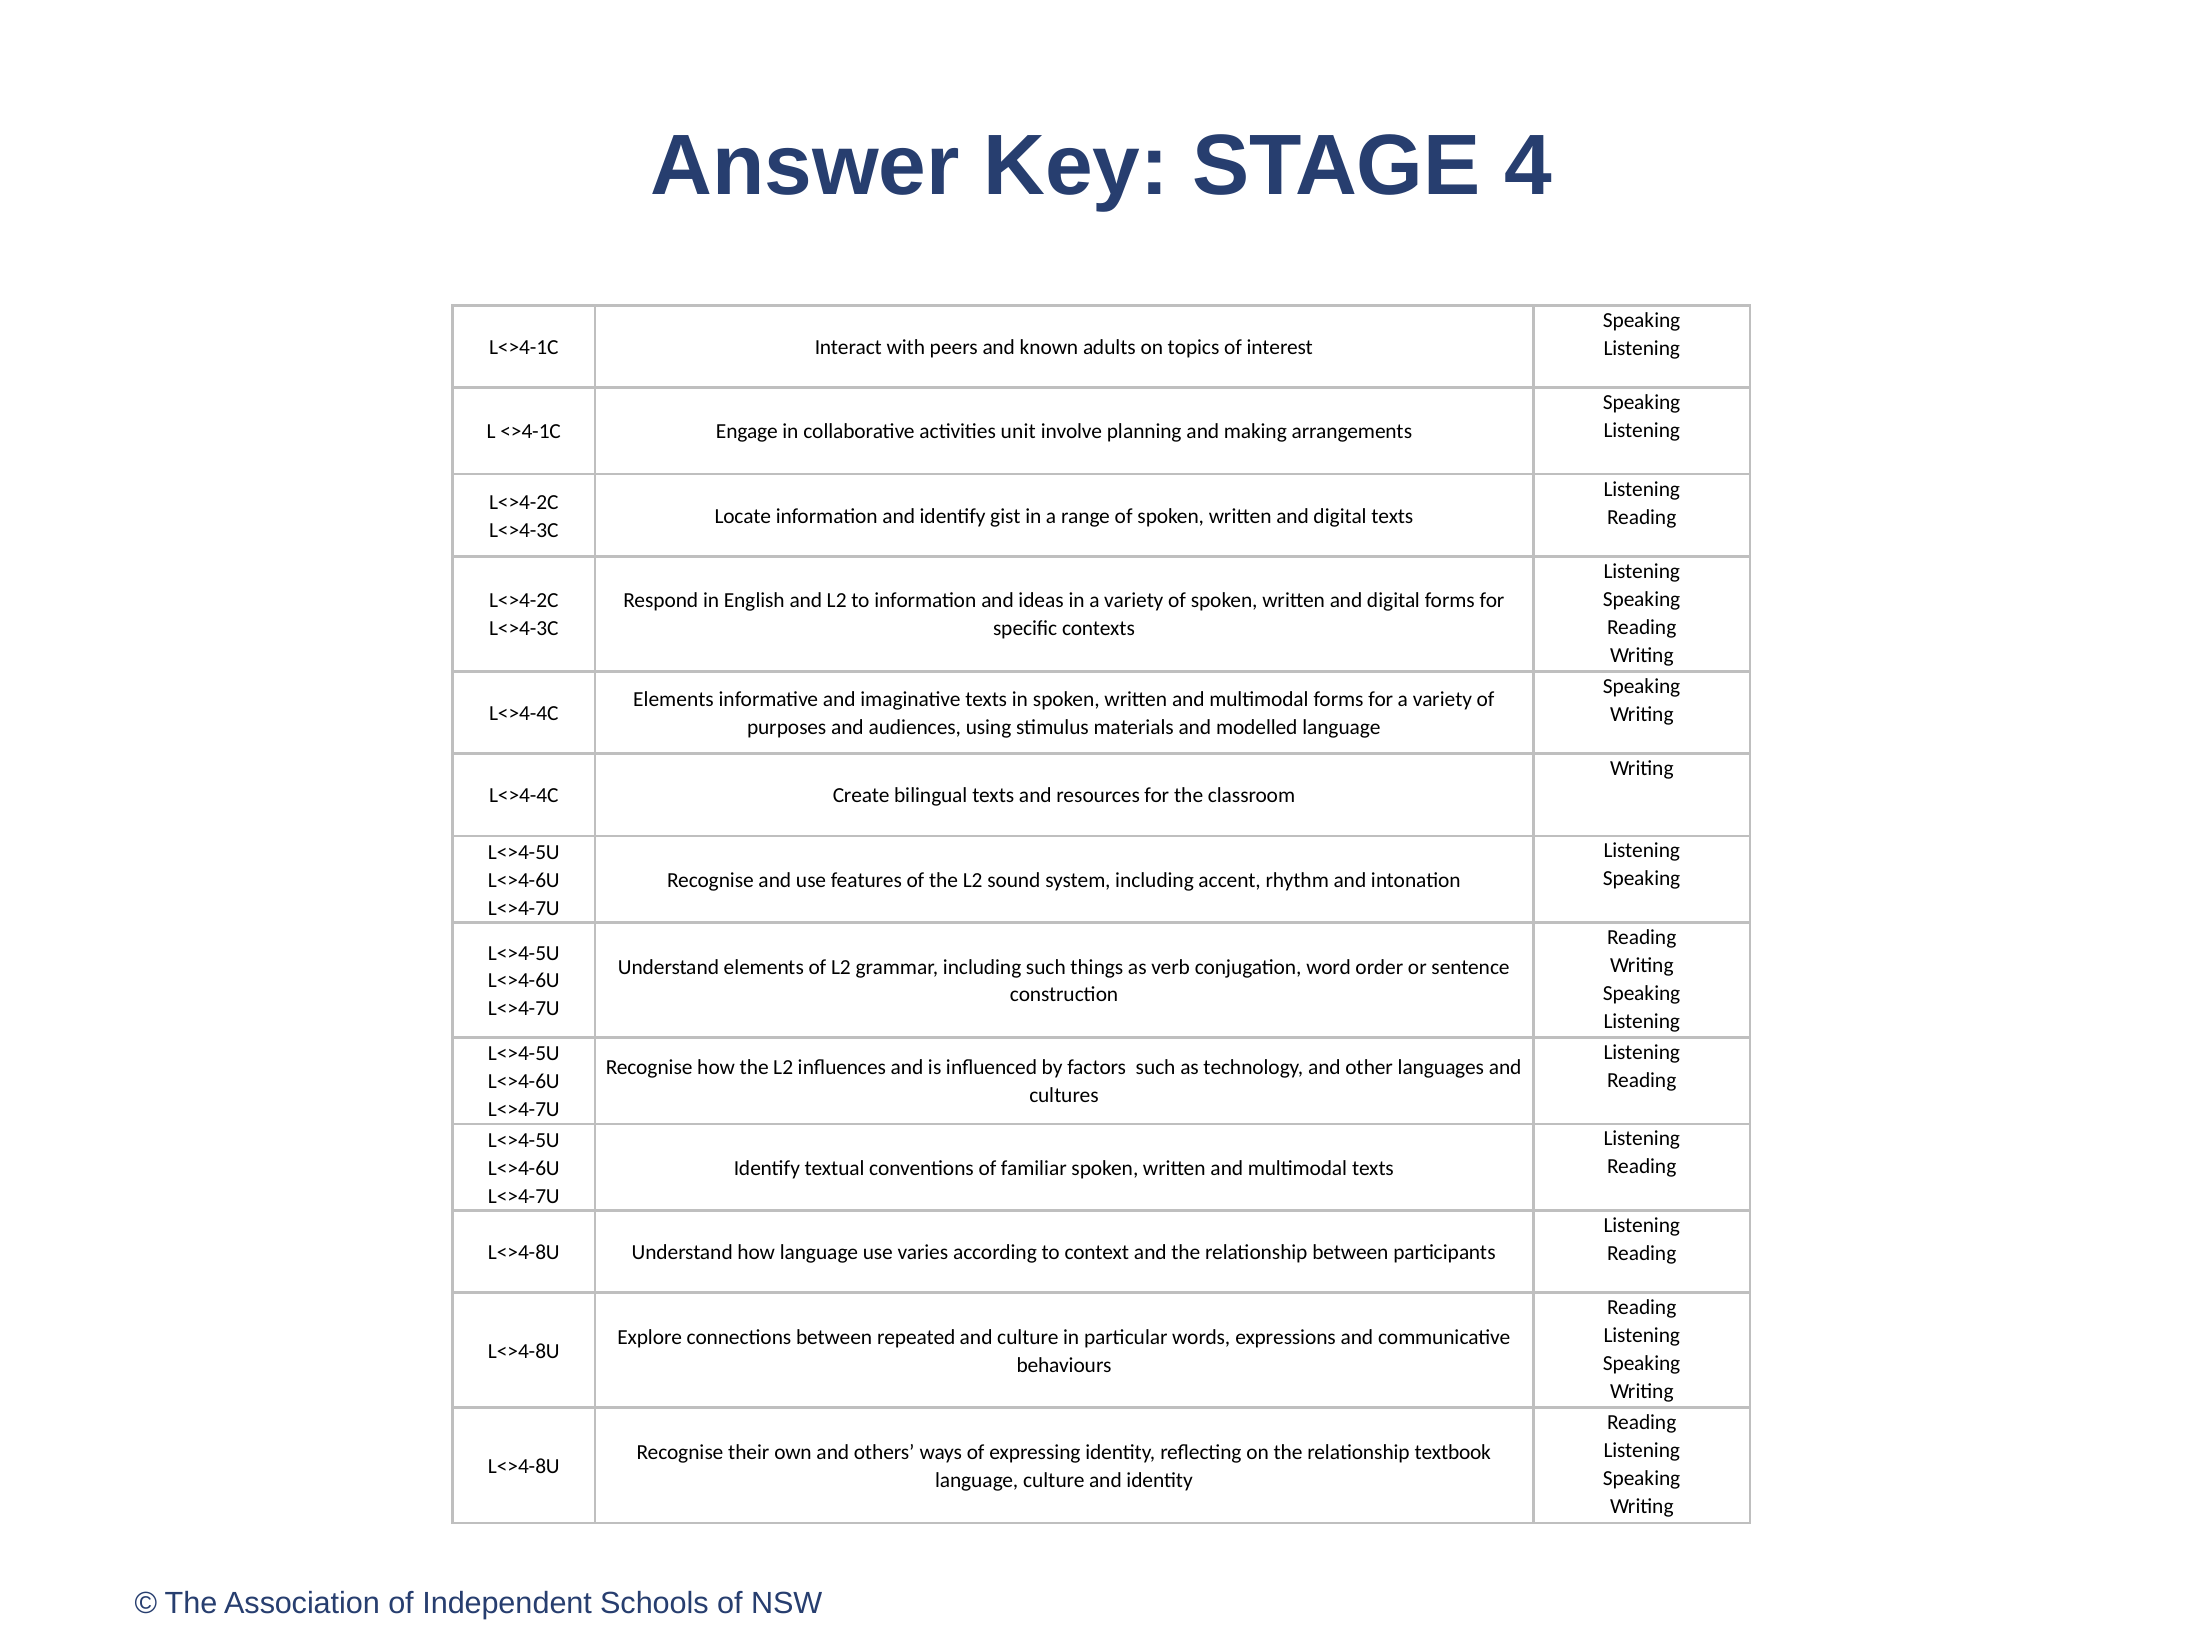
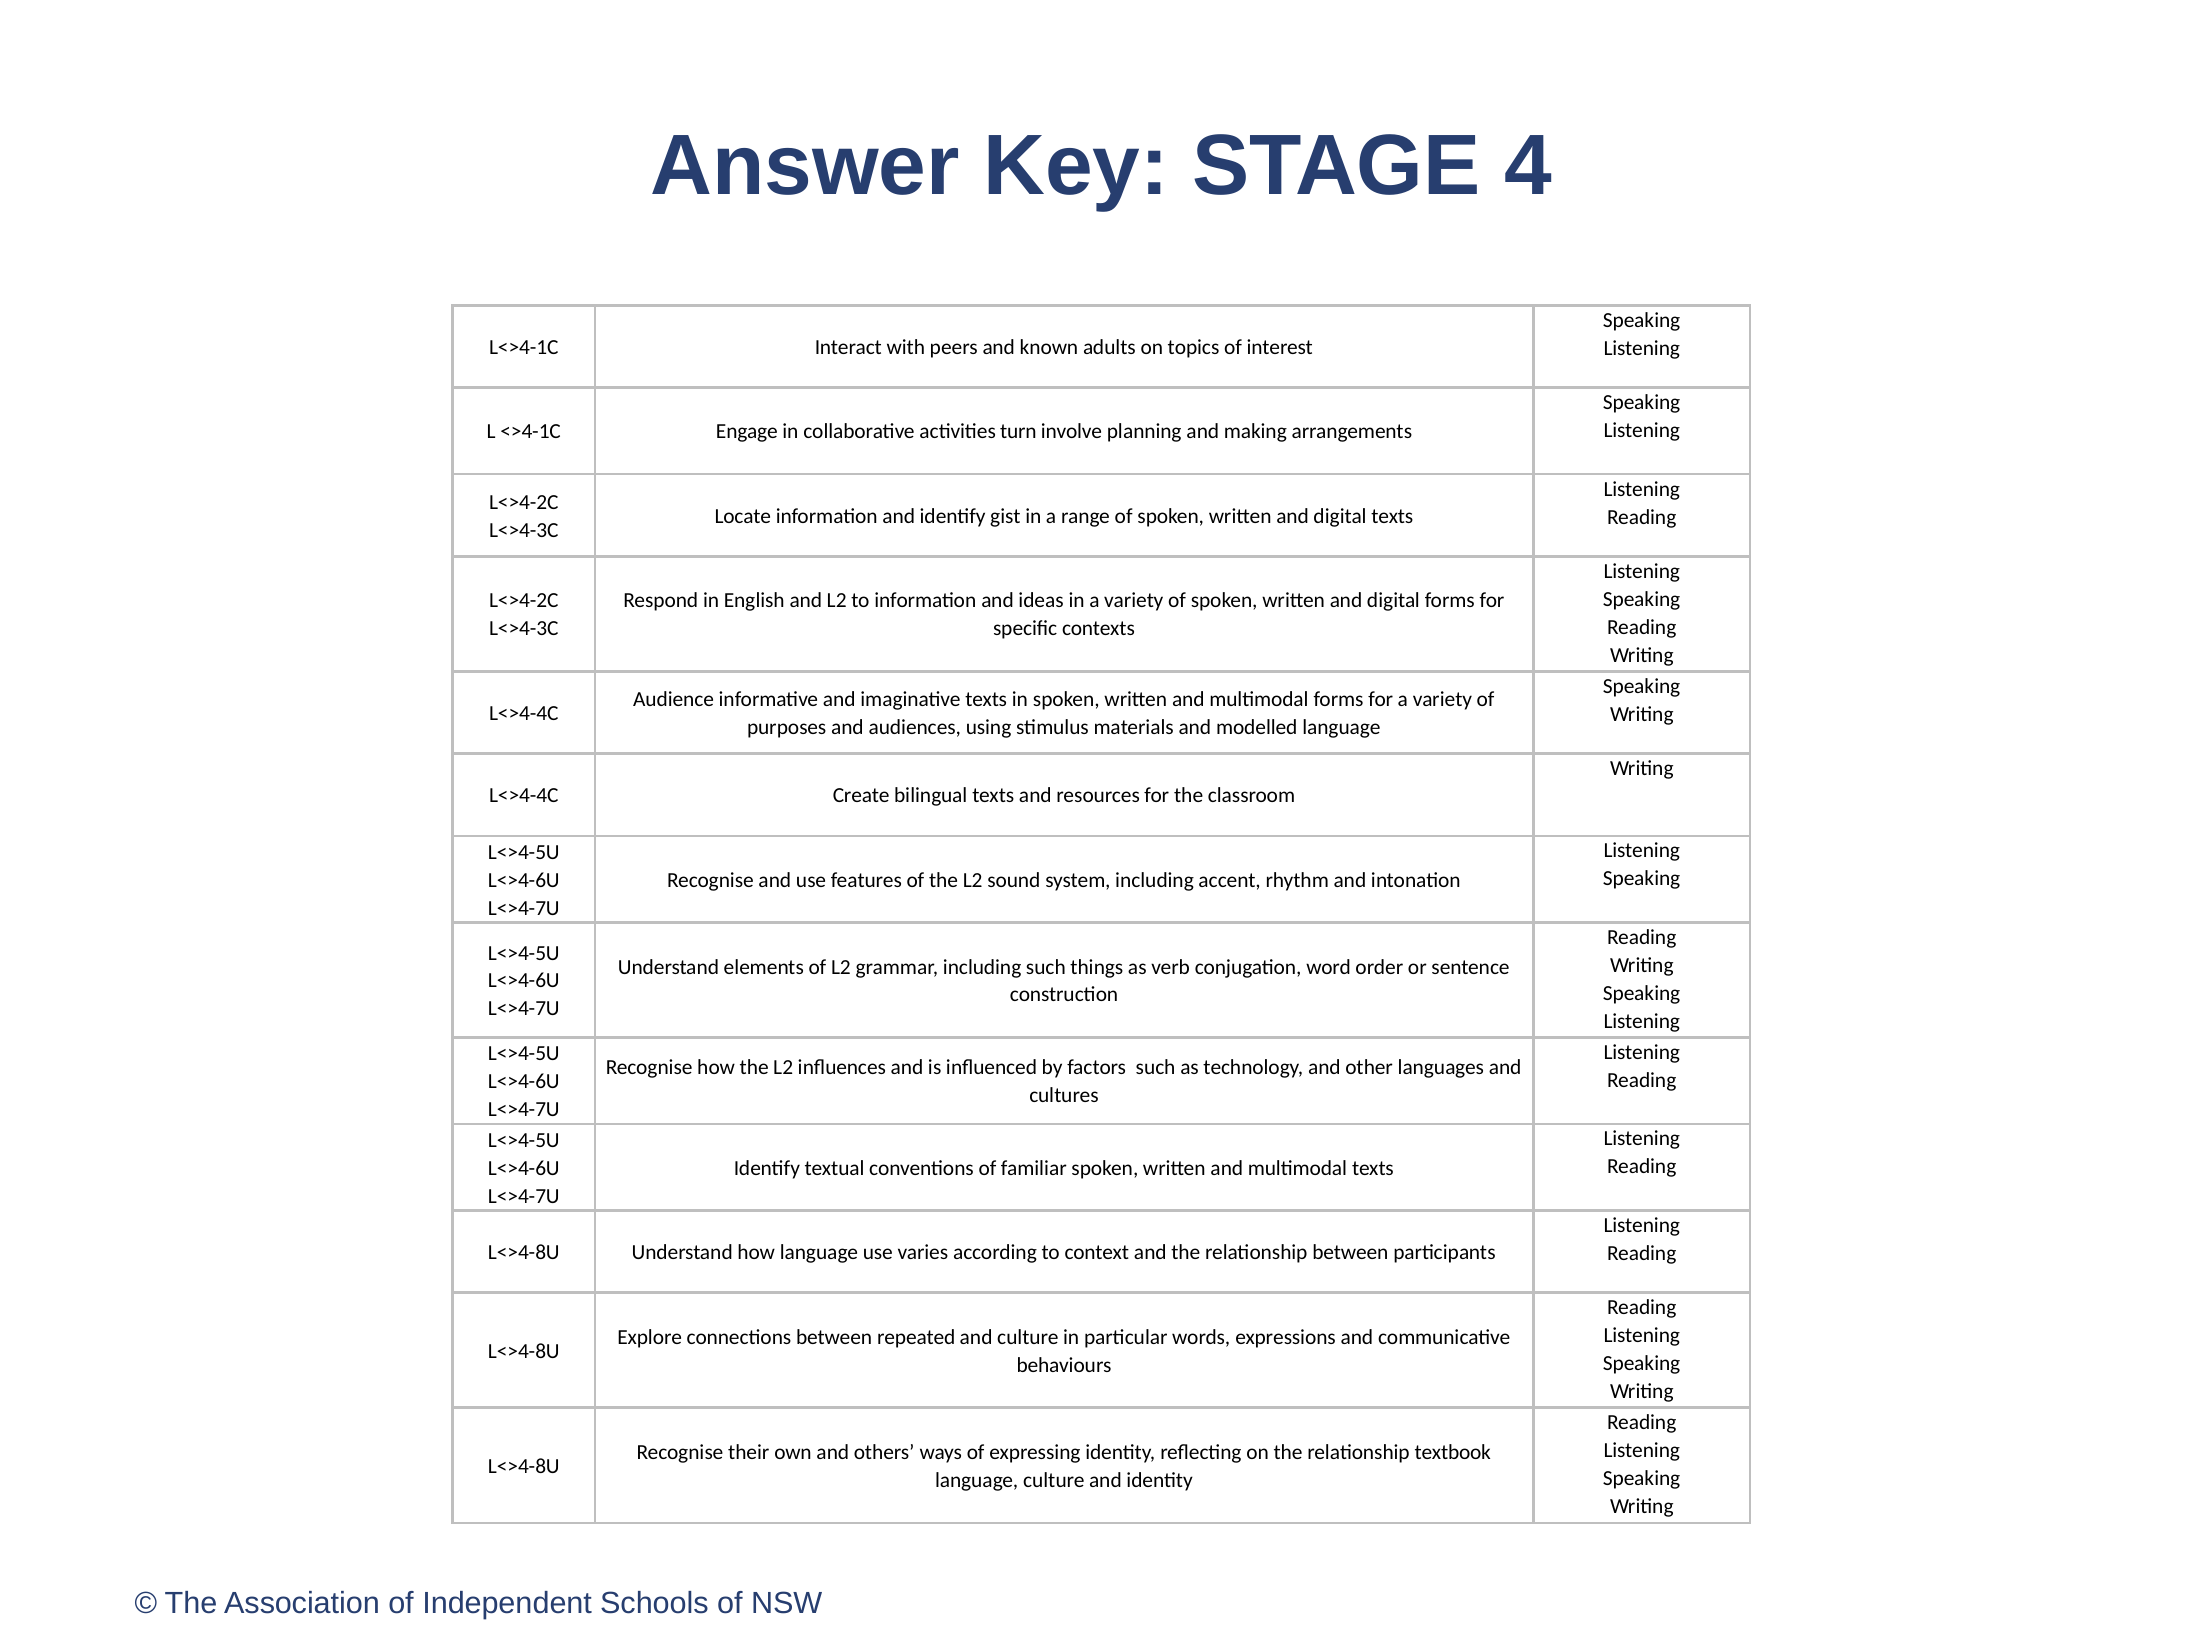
unit: unit -> turn
Elements at (674, 700): Elements -> Audience
